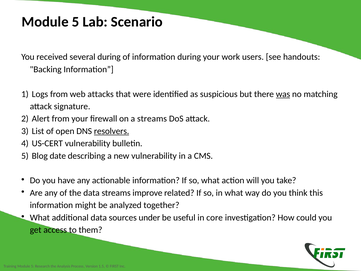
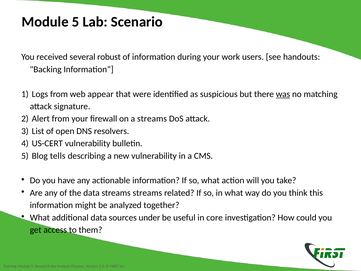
several during: during -> robust
attacks: attacks -> appear
resolvers underline: present -> none
date: date -> tells
streams improve: improve -> streams
